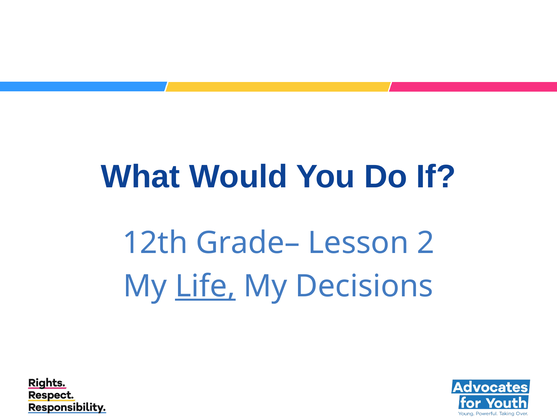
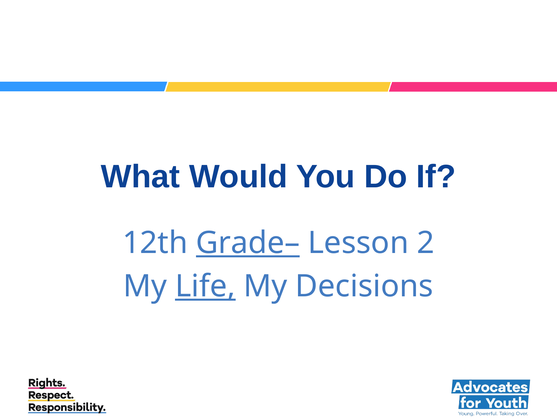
Grade– underline: none -> present
